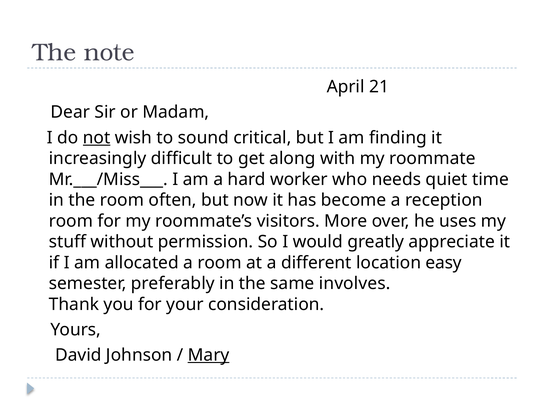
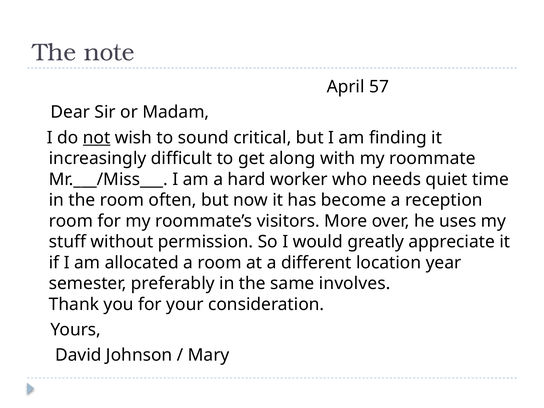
21: 21 -> 57
easy: easy -> year
Mary underline: present -> none
